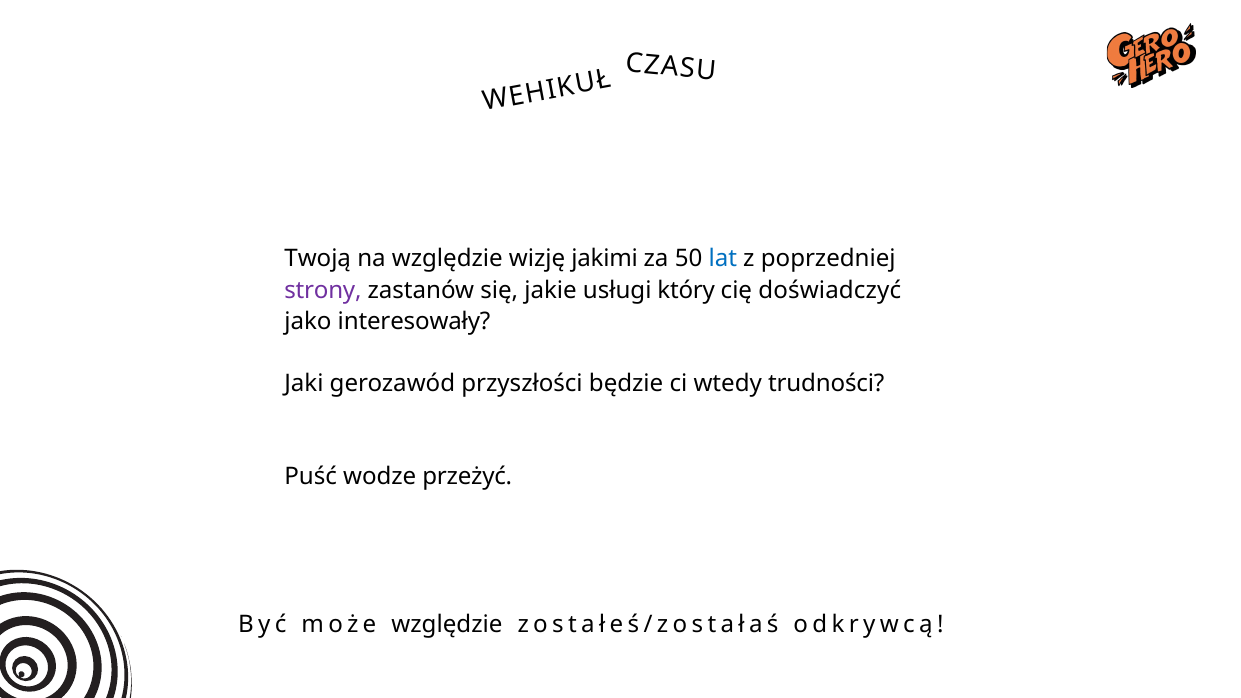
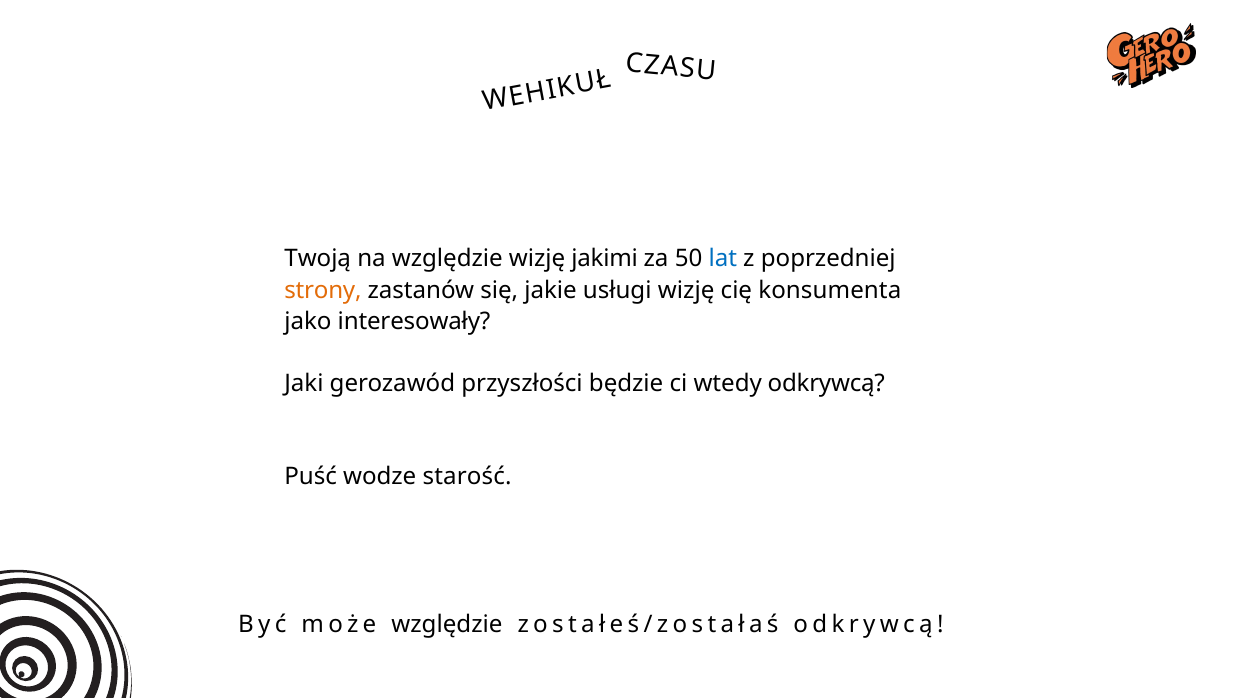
strony colour: purple -> orange
usługi który: który -> wizję
doświadczyć: doświadczyć -> konsumenta
wtedy trudności: trudności -> odkrywcą
przeżyć: przeżyć -> starość
